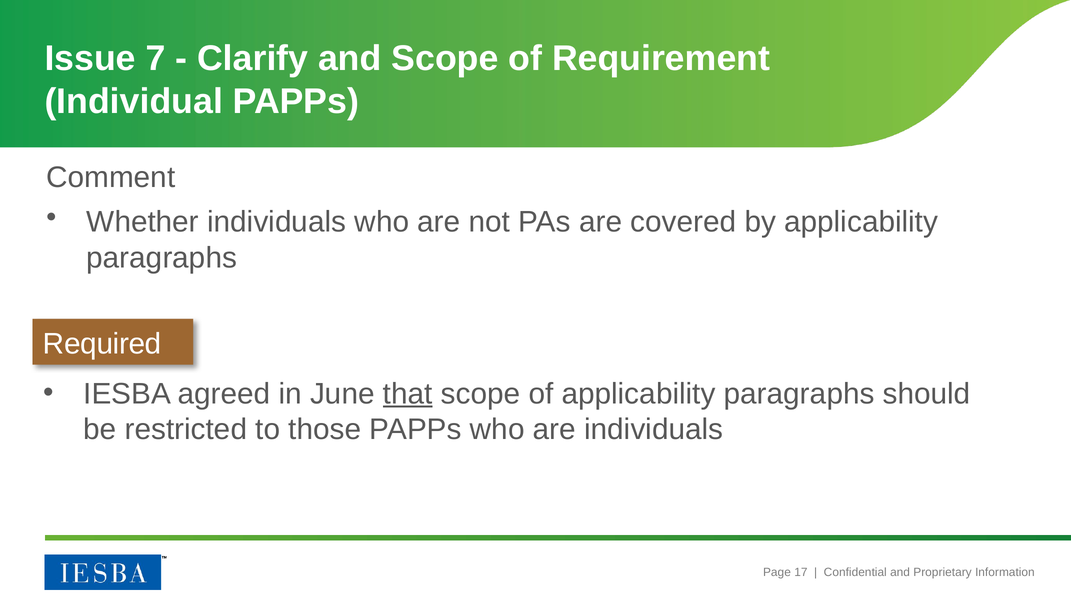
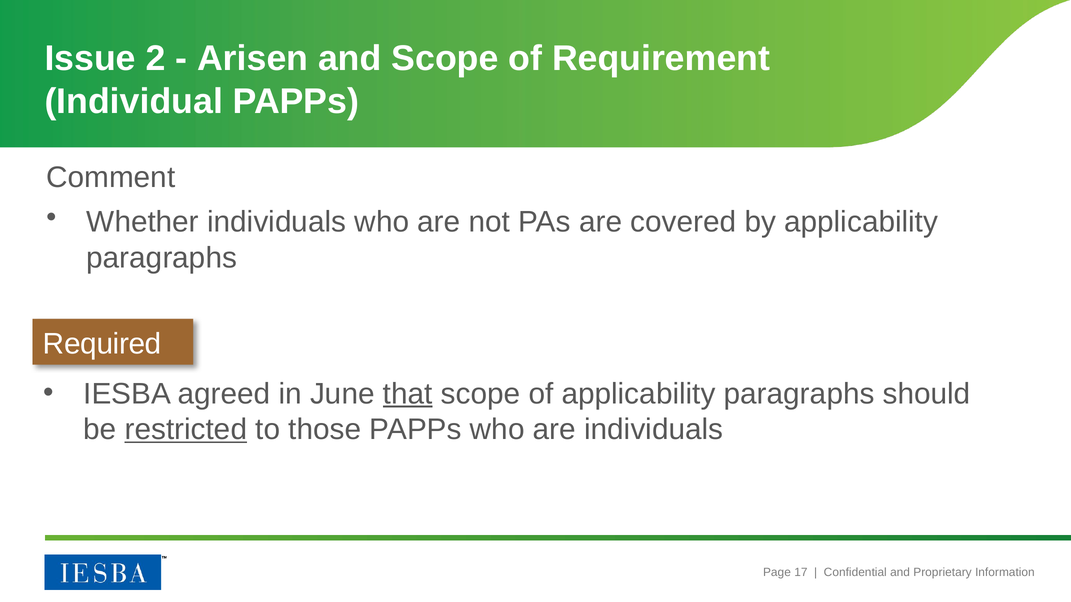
7: 7 -> 2
Clarify: Clarify -> Arisen
restricted underline: none -> present
